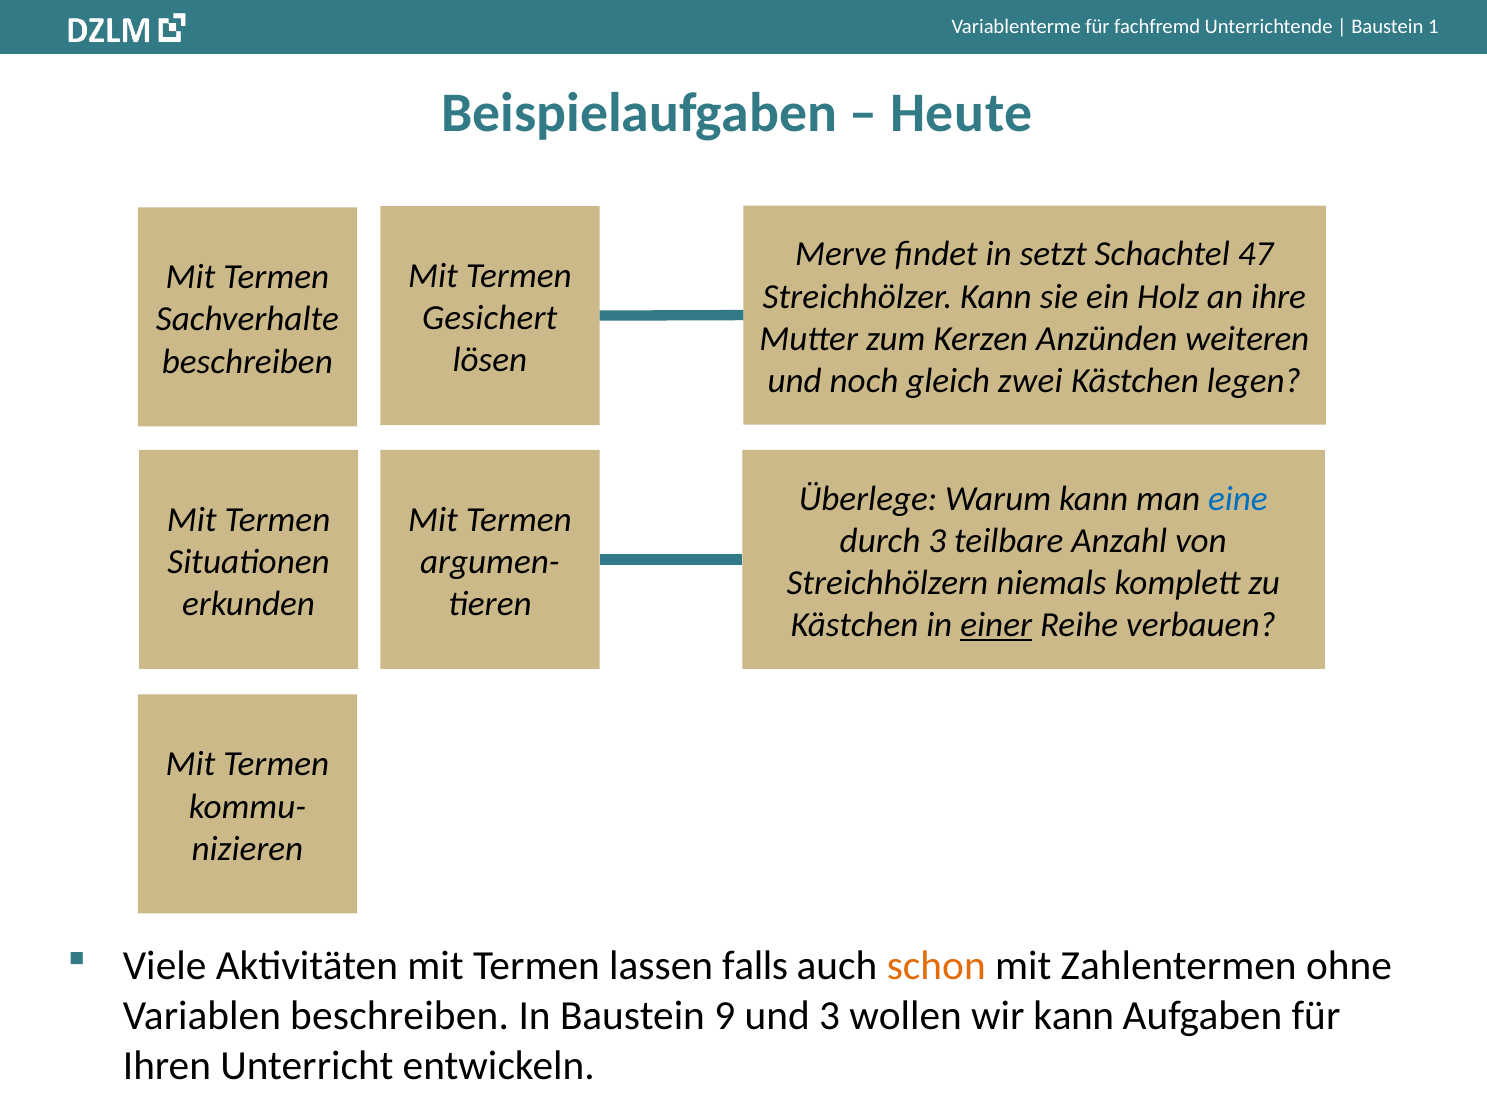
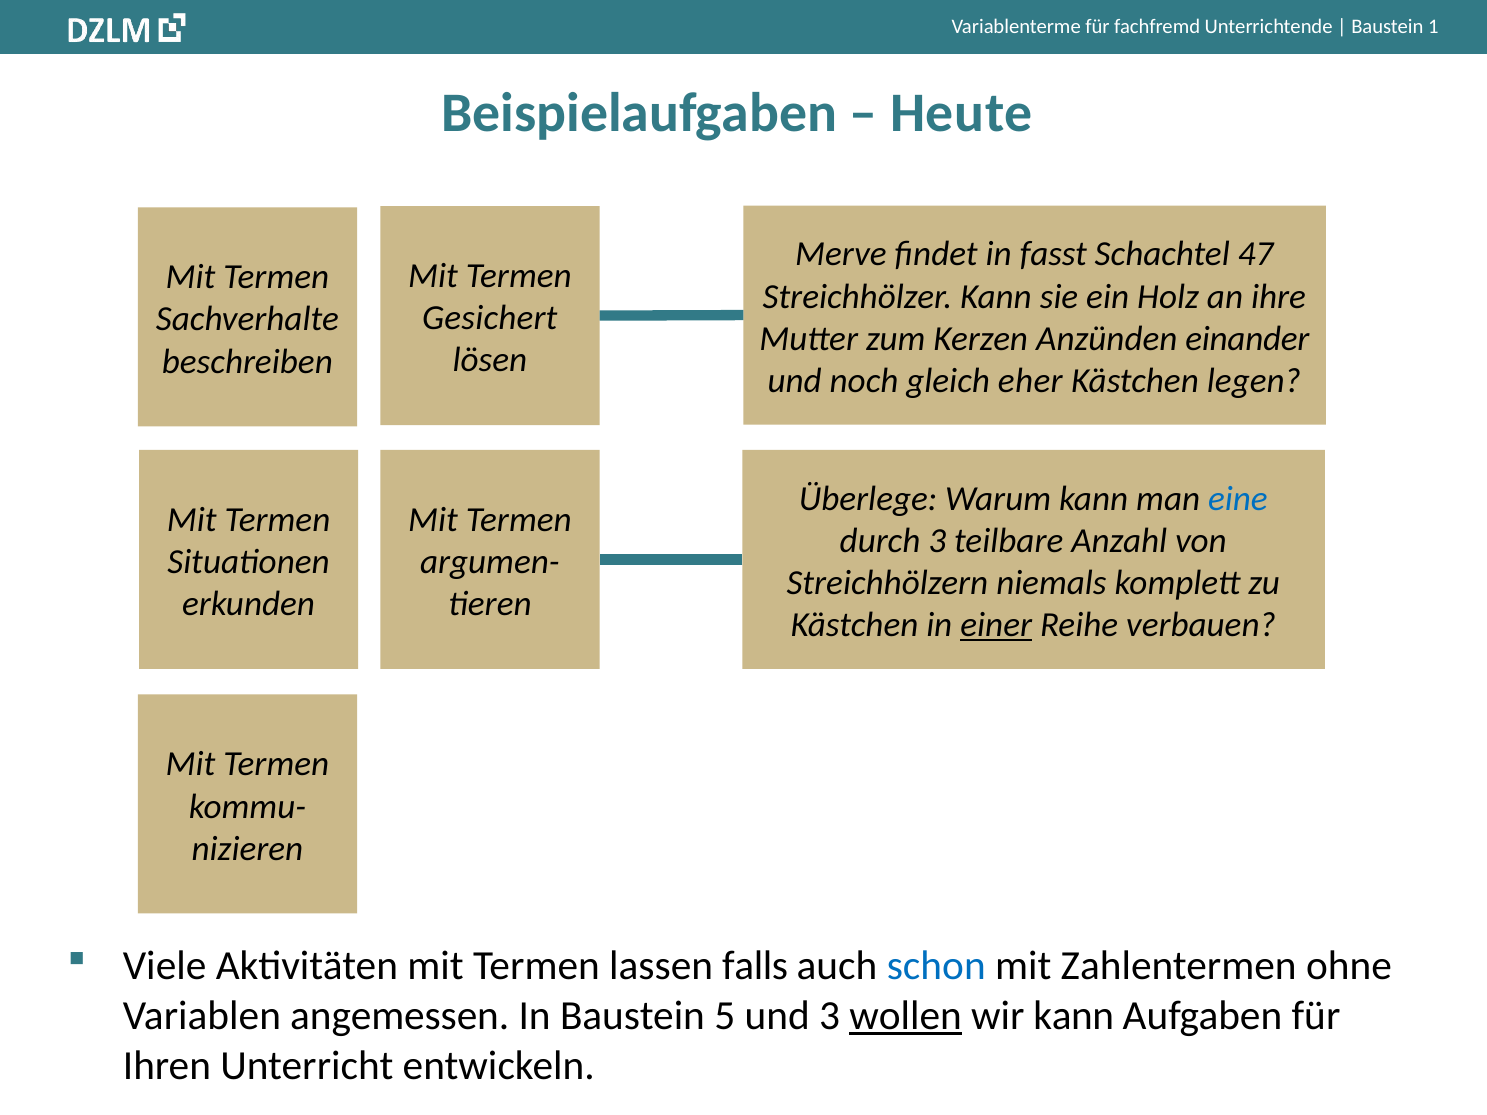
setzt: setzt -> fasst
weiteren: weiteren -> einander
zwei: zwei -> eher
schon colour: orange -> blue
Variablen beschreiben: beschreiben -> angemessen
9: 9 -> 5
wollen underline: none -> present
